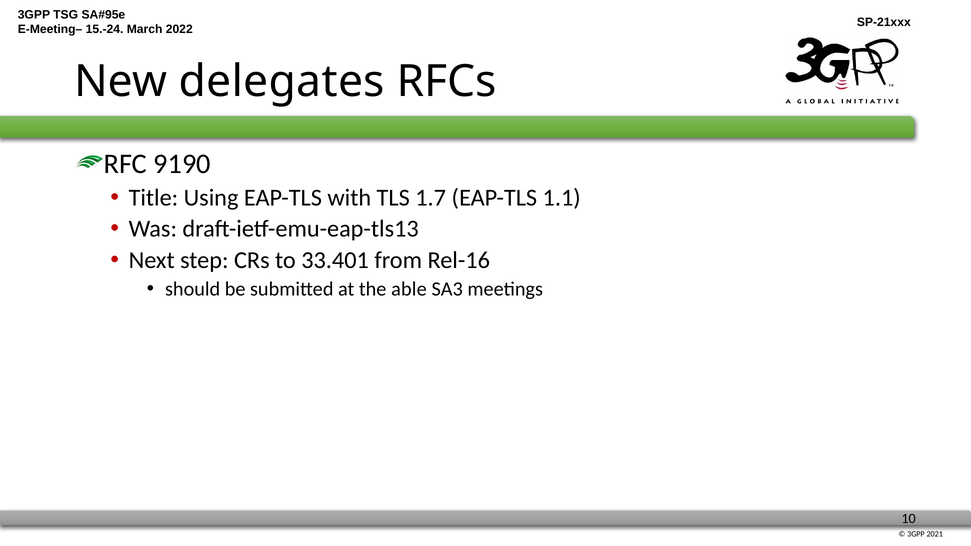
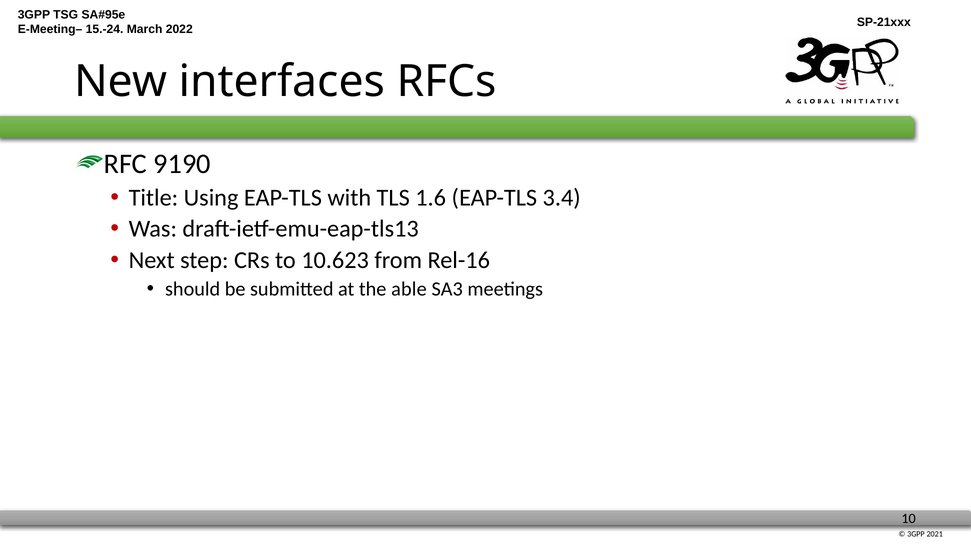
delegates: delegates -> interfaces
1.7: 1.7 -> 1.6
1.1: 1.1 -> 3.4
33.401: 33.401 -> 10.623
